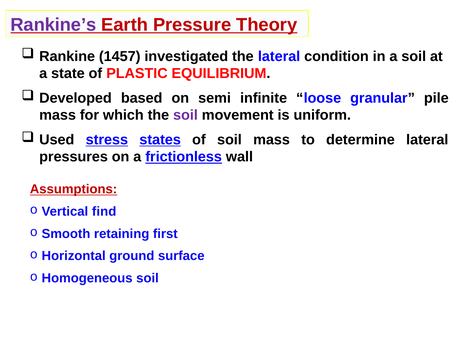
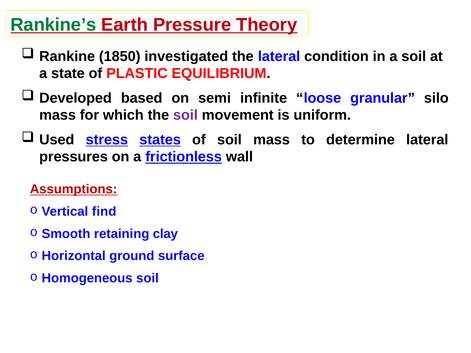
Rankine’s colour: purple -> green
1457: 1457 -> 1850
pile: pile -> silo
first: first -> clay
